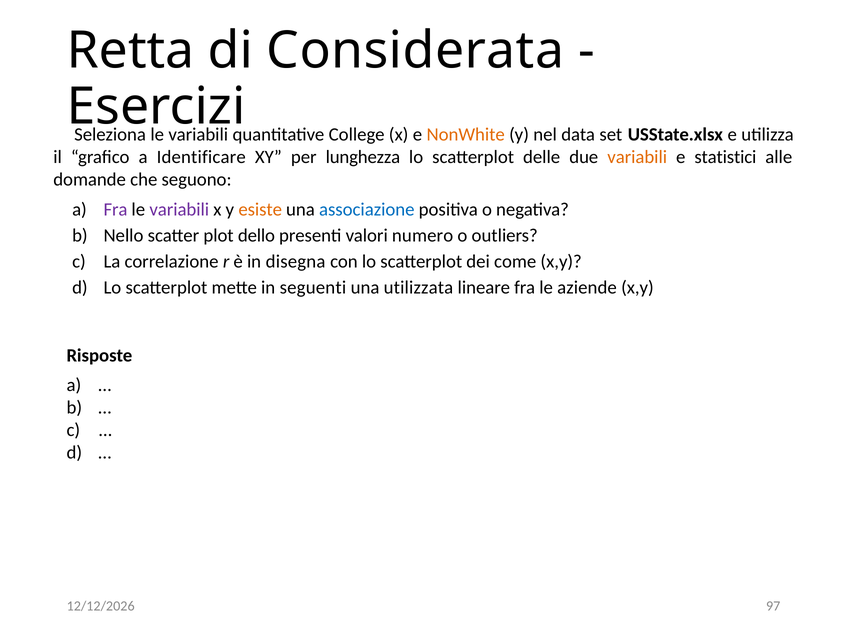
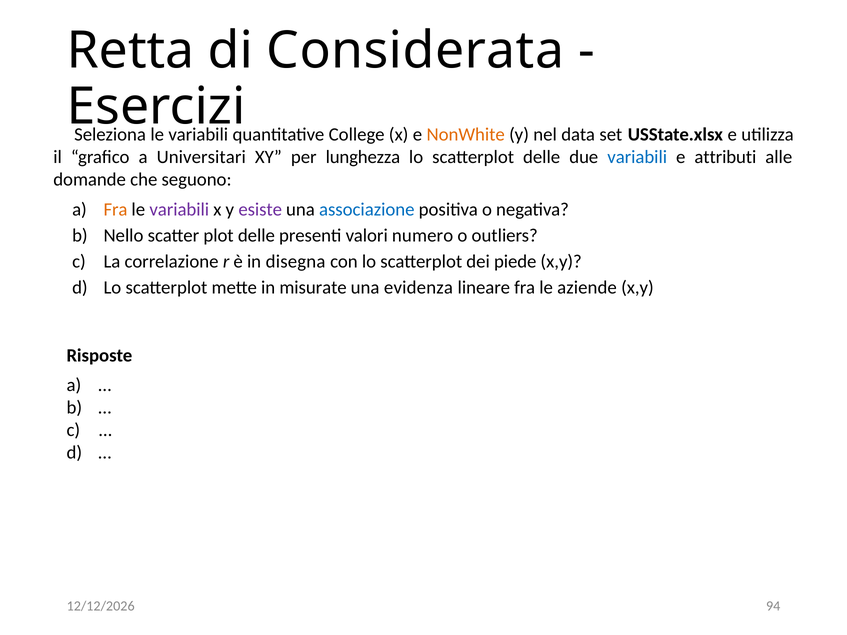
Identificare: Identificare -> Universitari
variabili at (637, 157) colour: orange -> blue
statistici: statistici -> attributi
Fra at (116, 209) colour: purple -> orange
esiste colour: orange -> purple
plot dello: dello -> delle
come: come -> piede
seguenti: seguenti -> misurate
utilizzata: utilizzata -> evidenza
97: 97 -> 94
